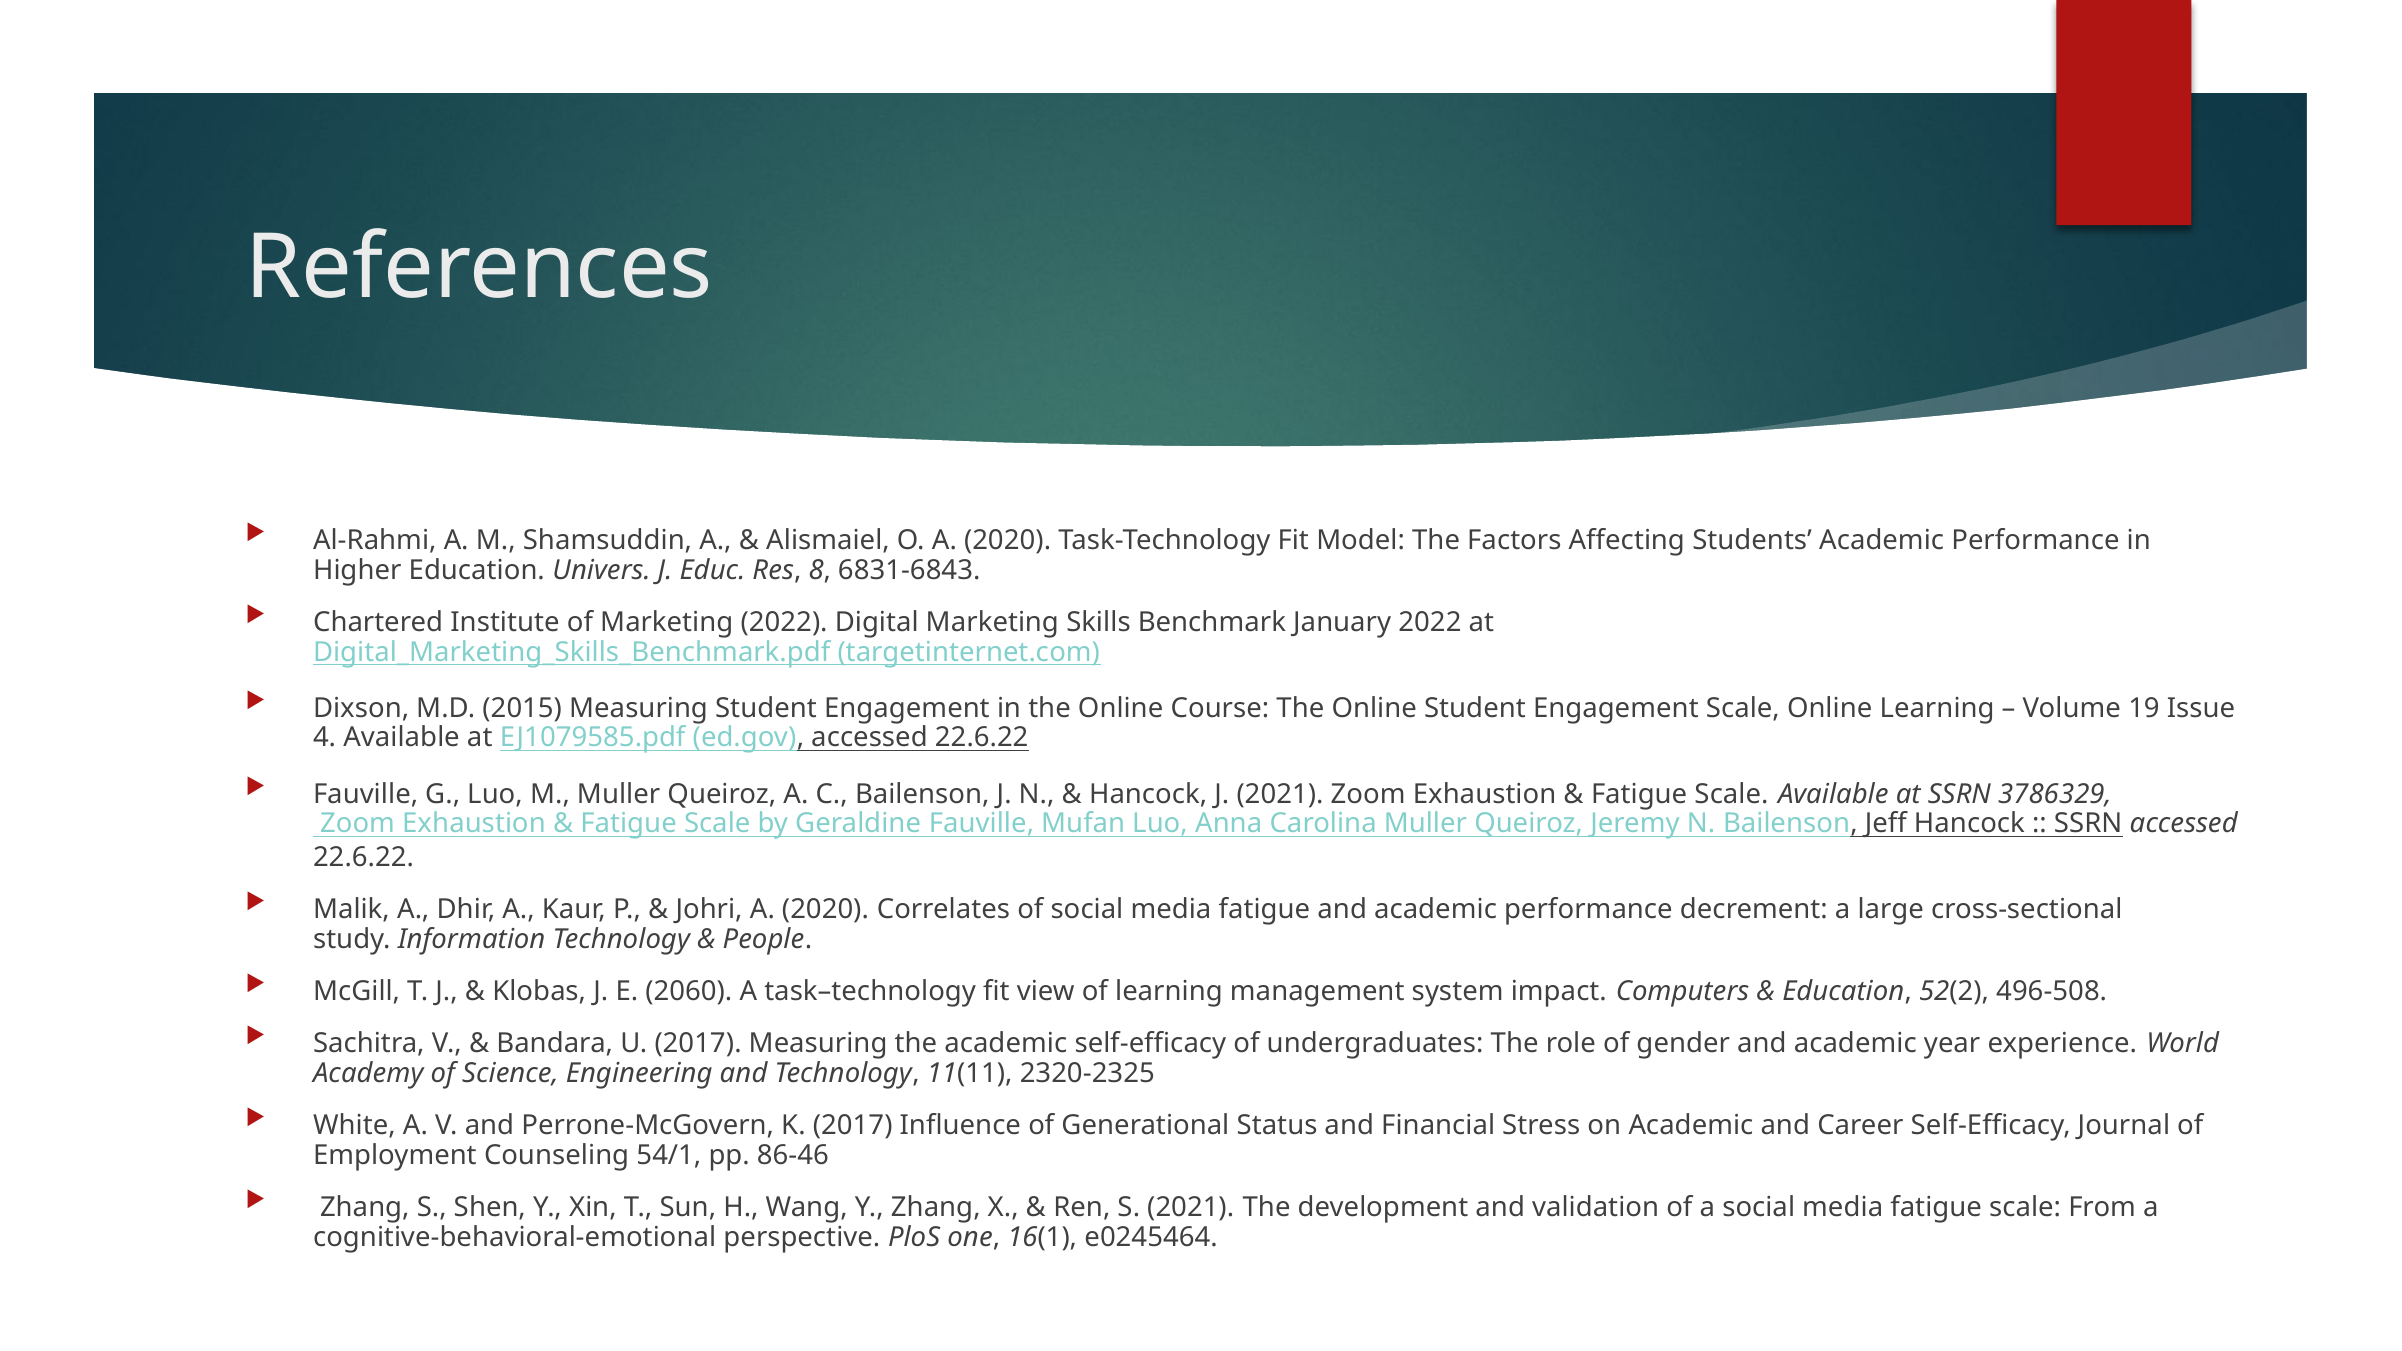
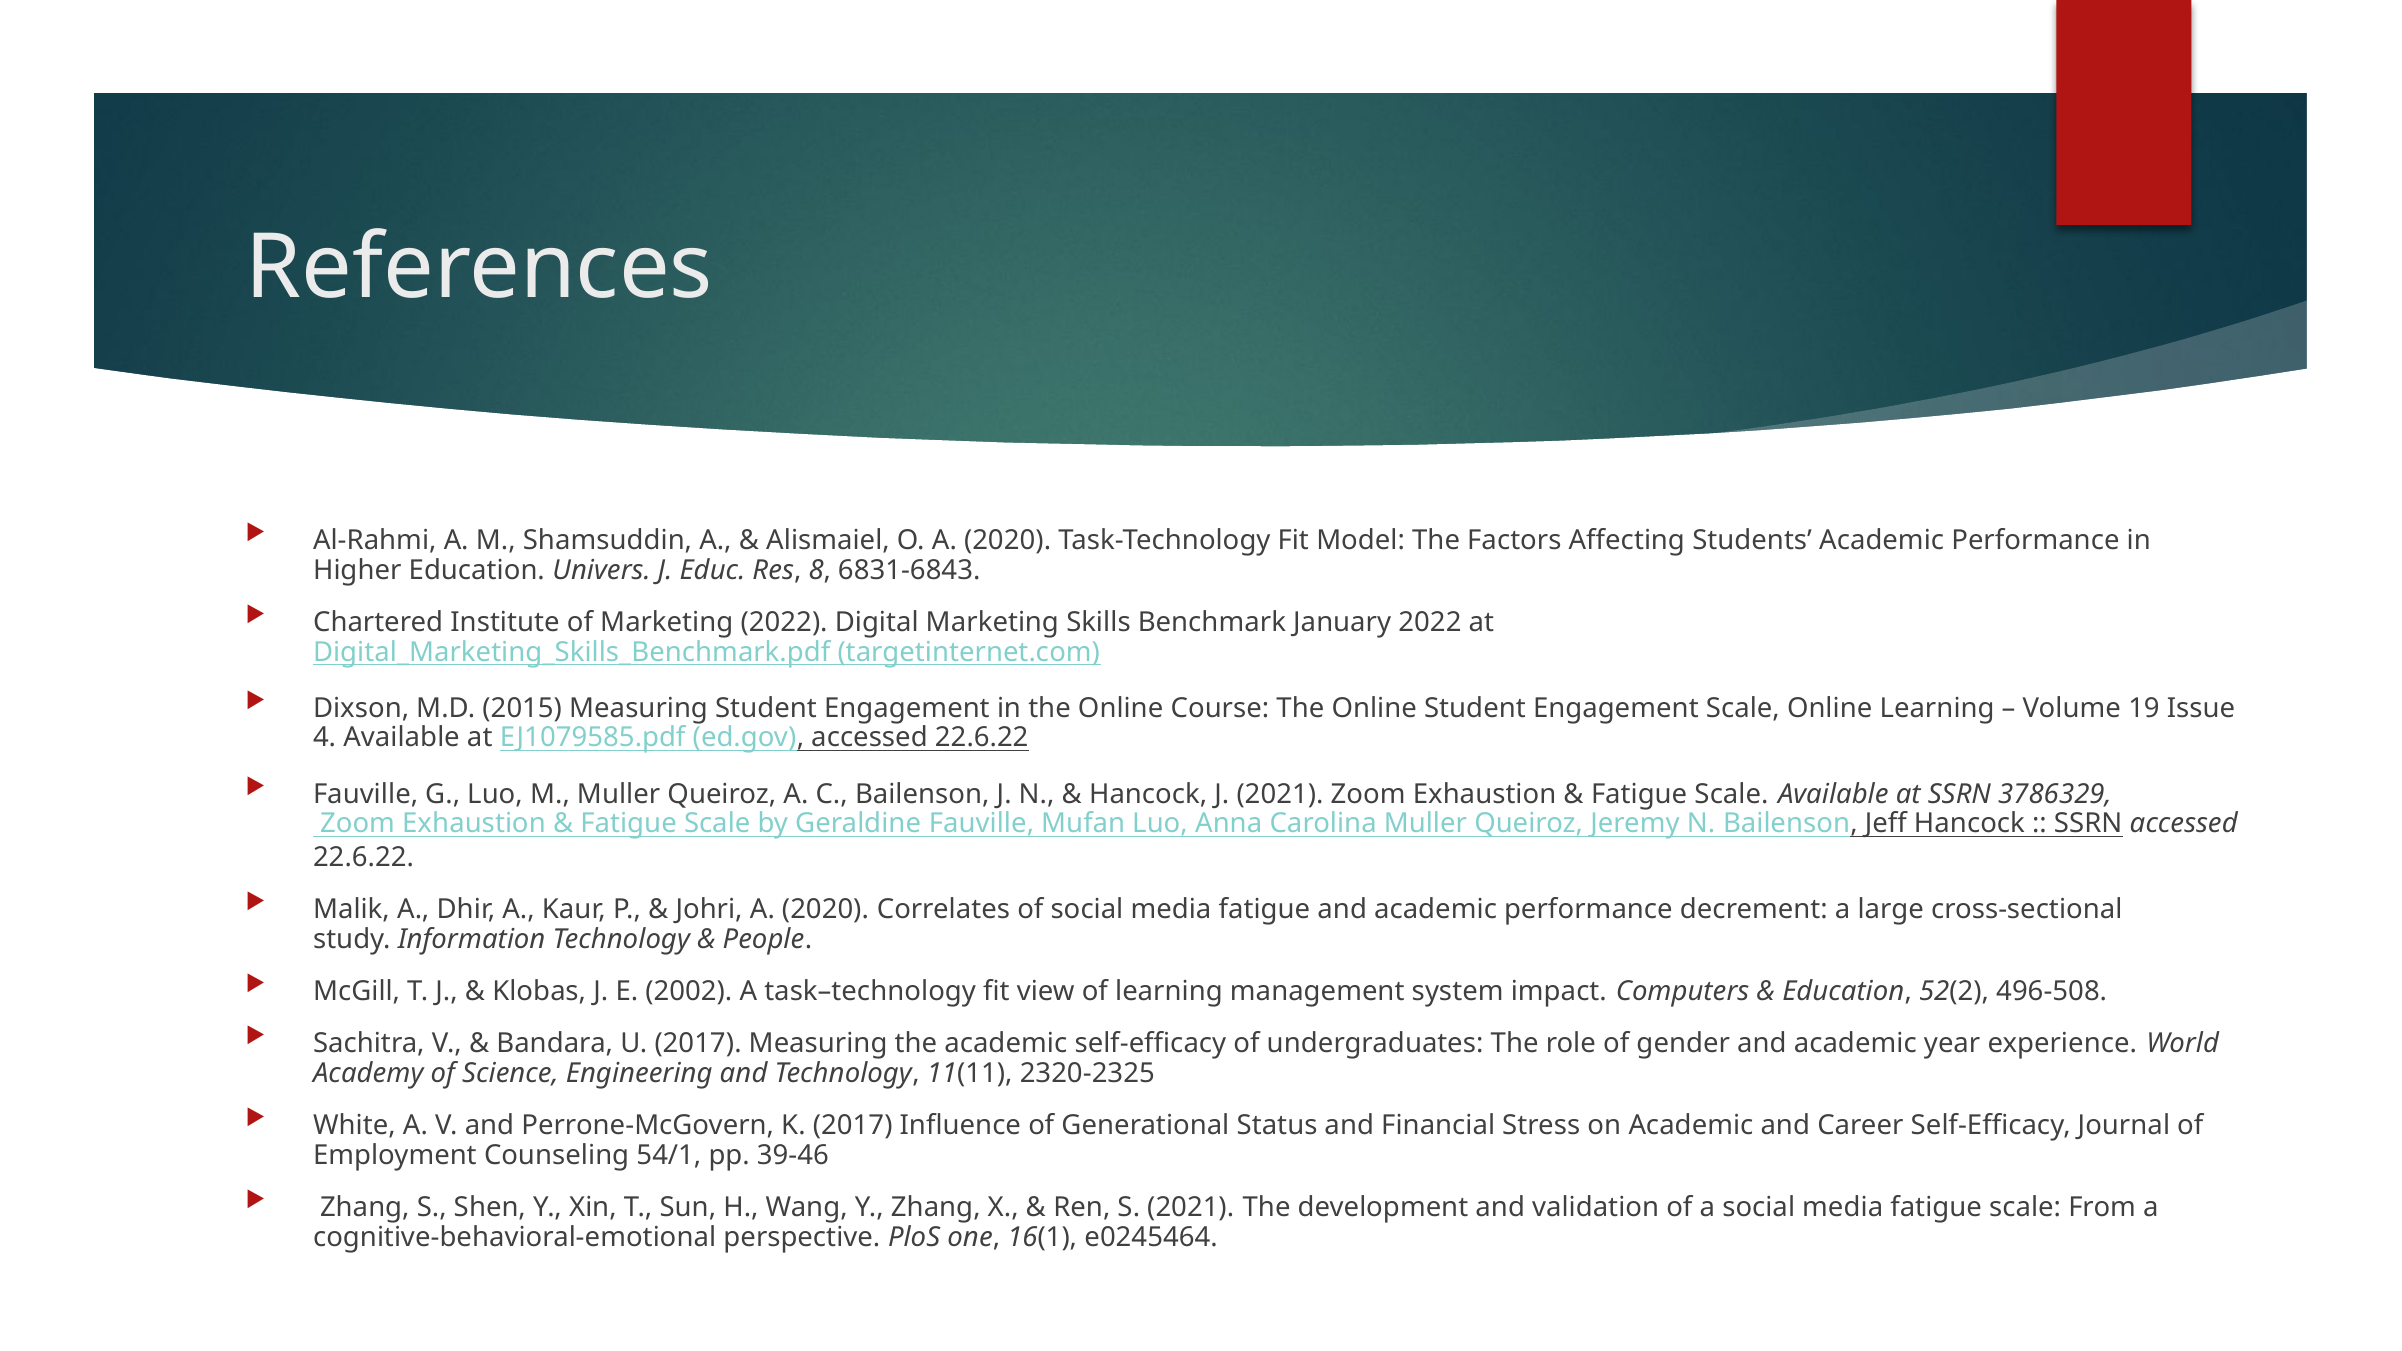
2060: 2060 -> 2002
86-46: 86-46 -> 39-46
